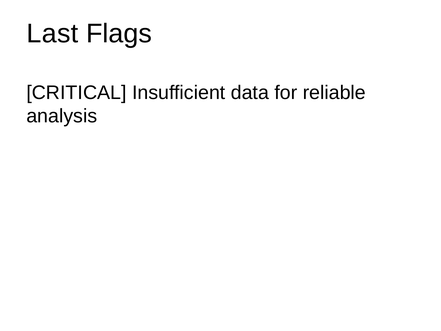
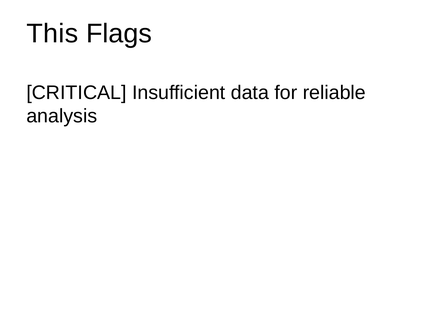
Last: Last -> This
